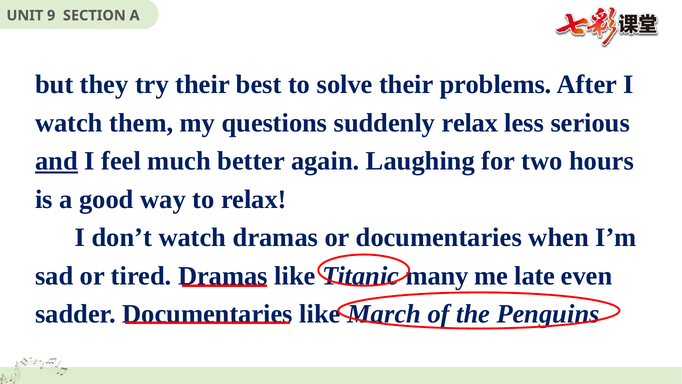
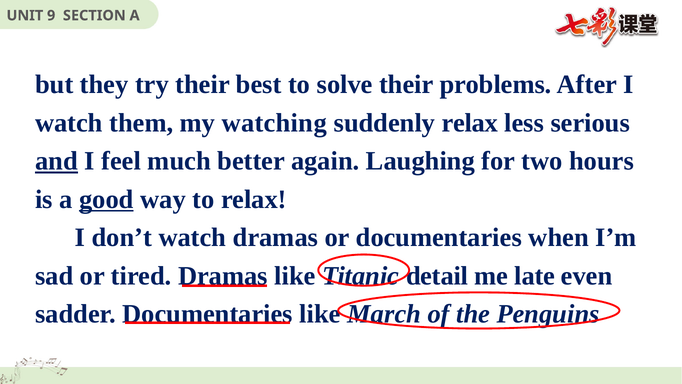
questions: questions -> watching
good underline: none -> present
many: many -> detail
